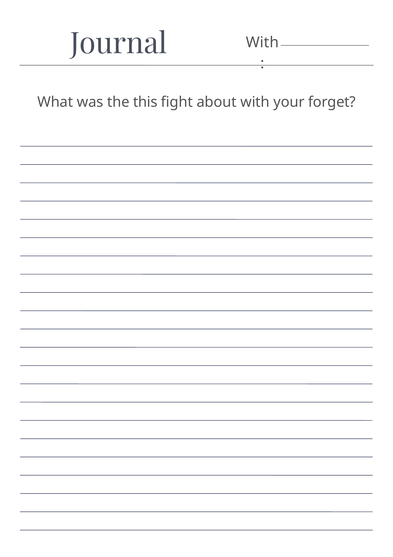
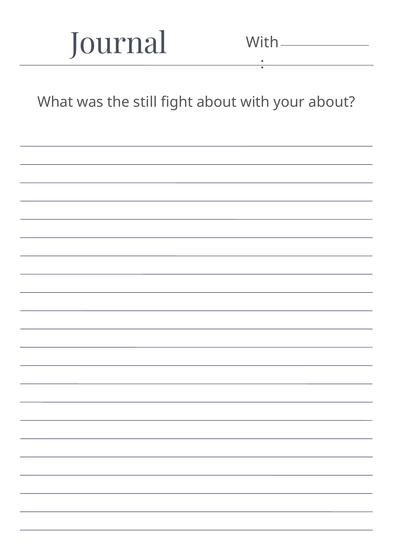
this: this -> still
your forget: forget -> about
